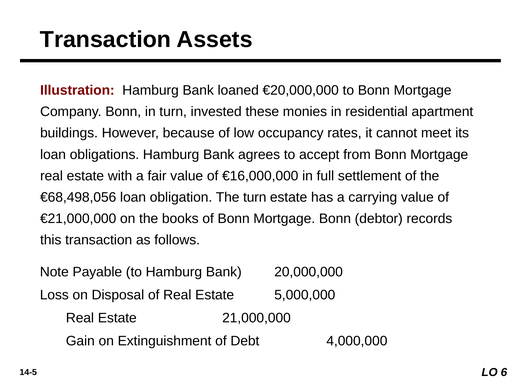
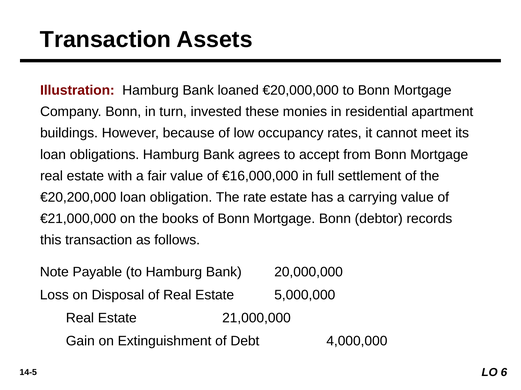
€68,498,056: €68,498,056 -> €20,200,000
The turn: turn -> rate
